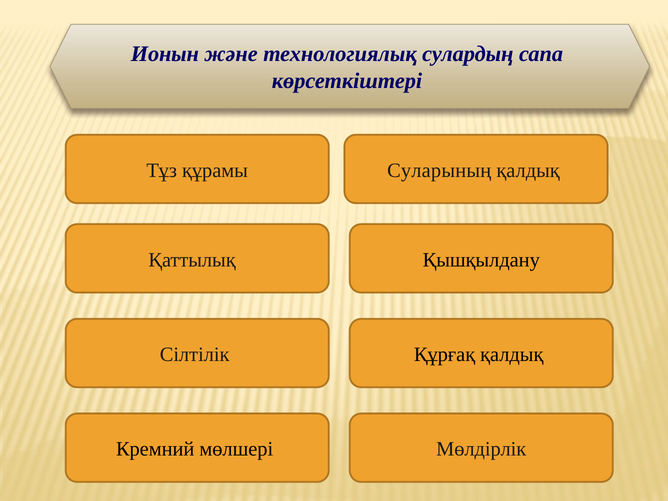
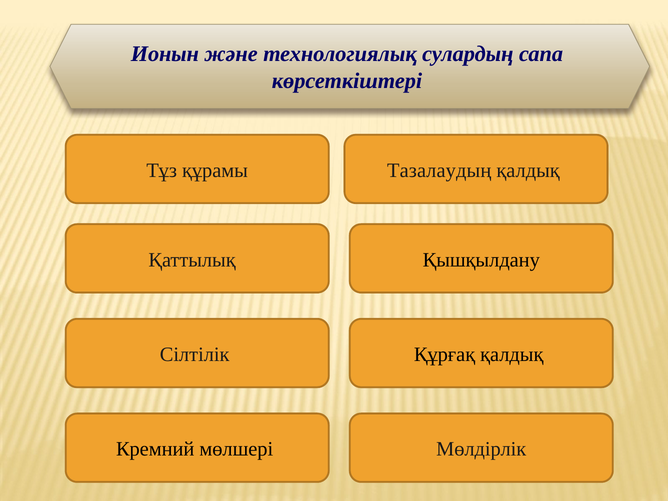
Суларының: Суларының -> Тазалаудың
